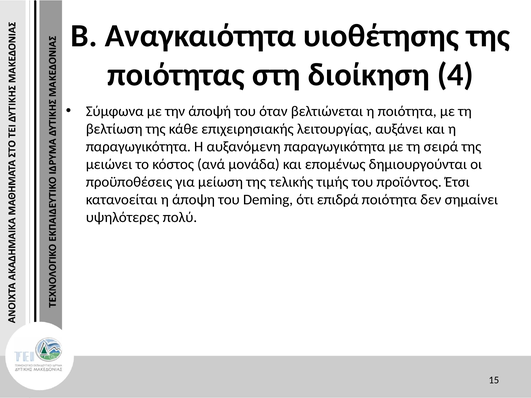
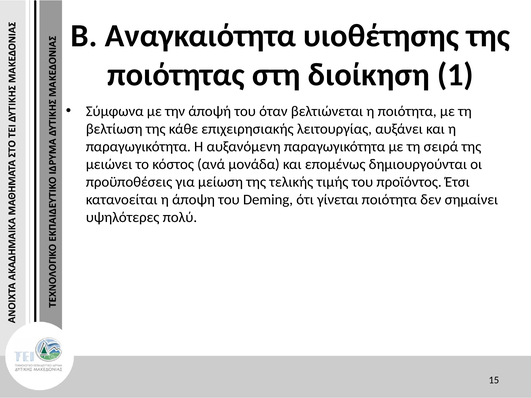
4: 4 -> 1
επιδρά: επιδρά -> γίνεται
